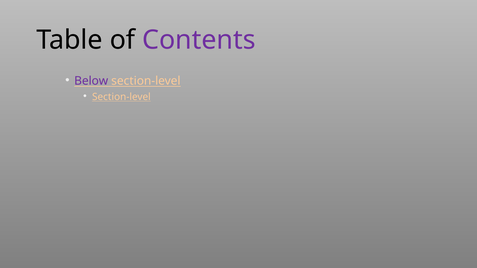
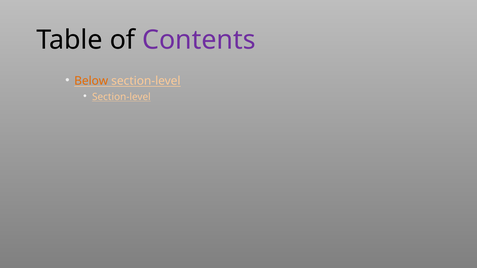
Below colour: purple -> orange
